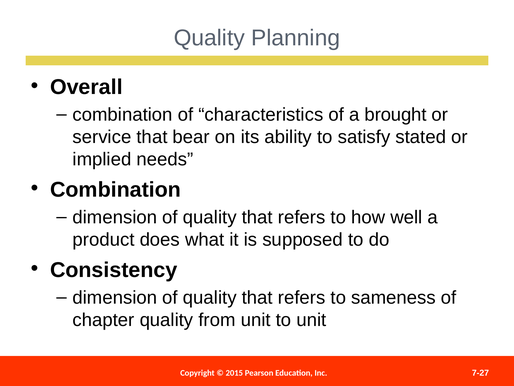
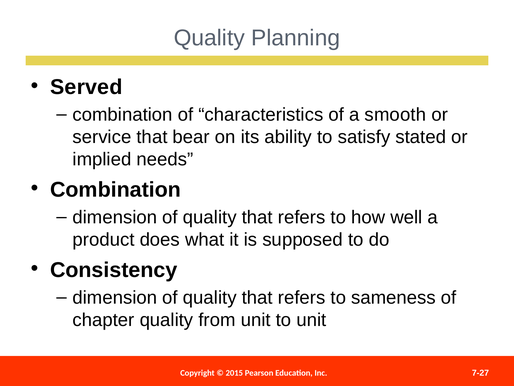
Overall: Overall -> Served
brought: brought -> smooth
